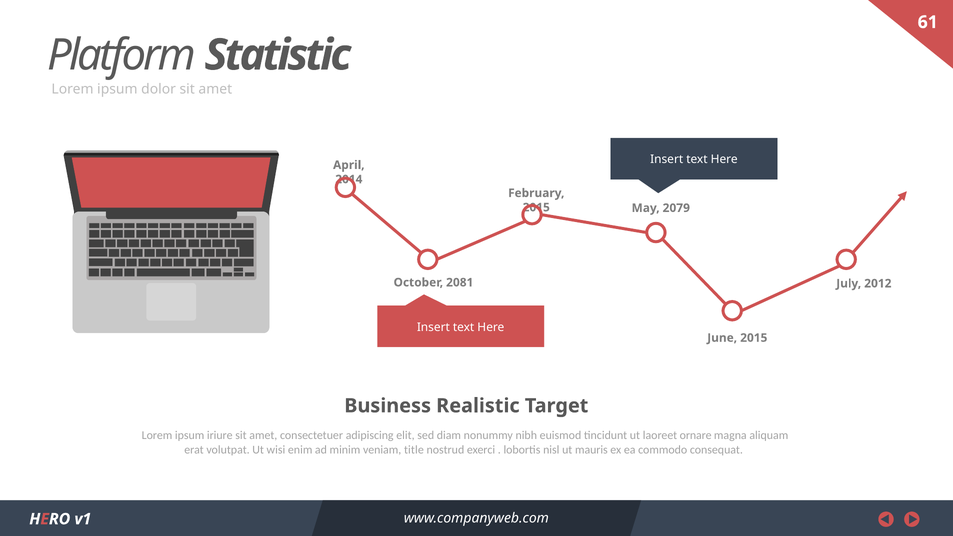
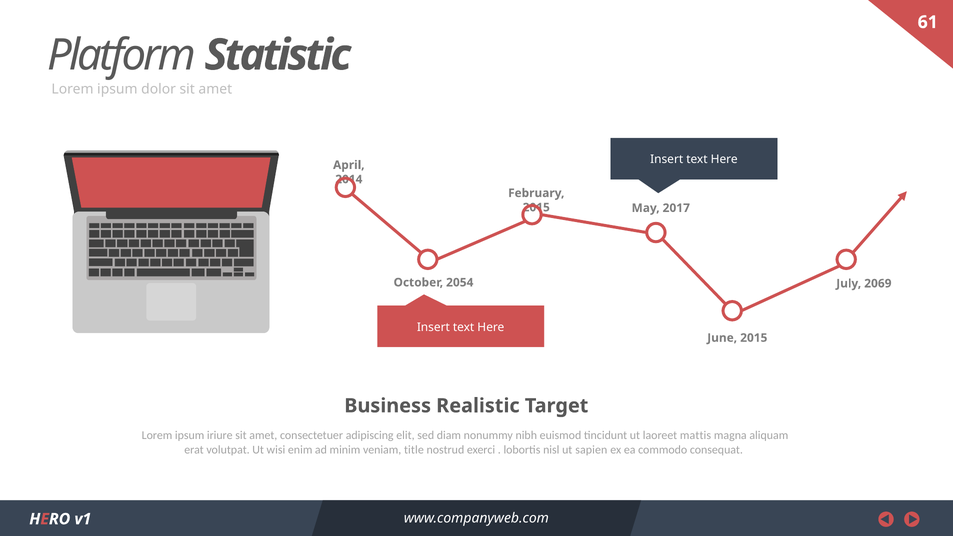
2079: 2079 -> 2017
2081: 2081 -> 2054
2012: 2012 -> 2069
ornare: ornare -> mattis
mauris: mauris -> sapien
